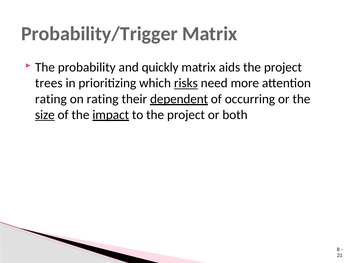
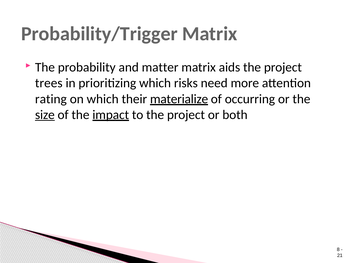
quickly: quickly -> matter
risks underline: present -> none
on rating: rating -> which
dependent: dependent -> materialize
